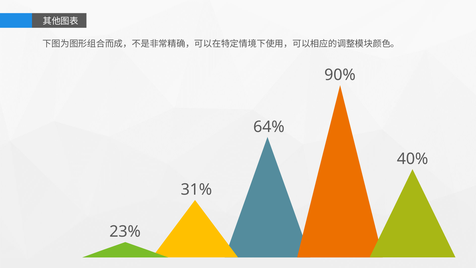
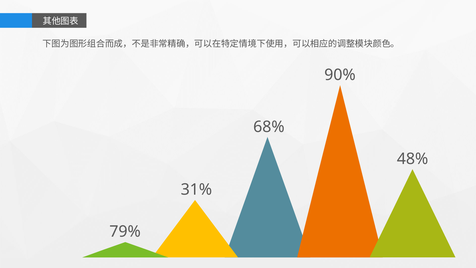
64%: 64% -> 68%
40%: 40% -> 48%
23%: 23% -> 79%
